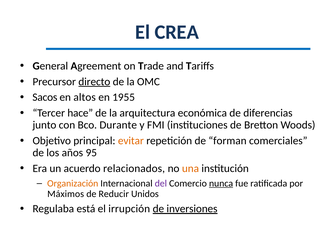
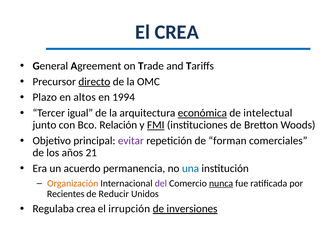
Sacos: Sacos -> Plazo
1955: 1955 -> 1994
hace: hace -> igual
económica underline: none -> present
diferencias: diferencias -> intelectual
Durante: Durante -> Relación
FMI underline: none -> present
evitar colour: orange -> purple
95: 95 -> 21
relacionados: relacionados -> permanencia
una colour: orange -> blue
Máximos: Máximos -> Recientes
Regulaba está: está -> crea
